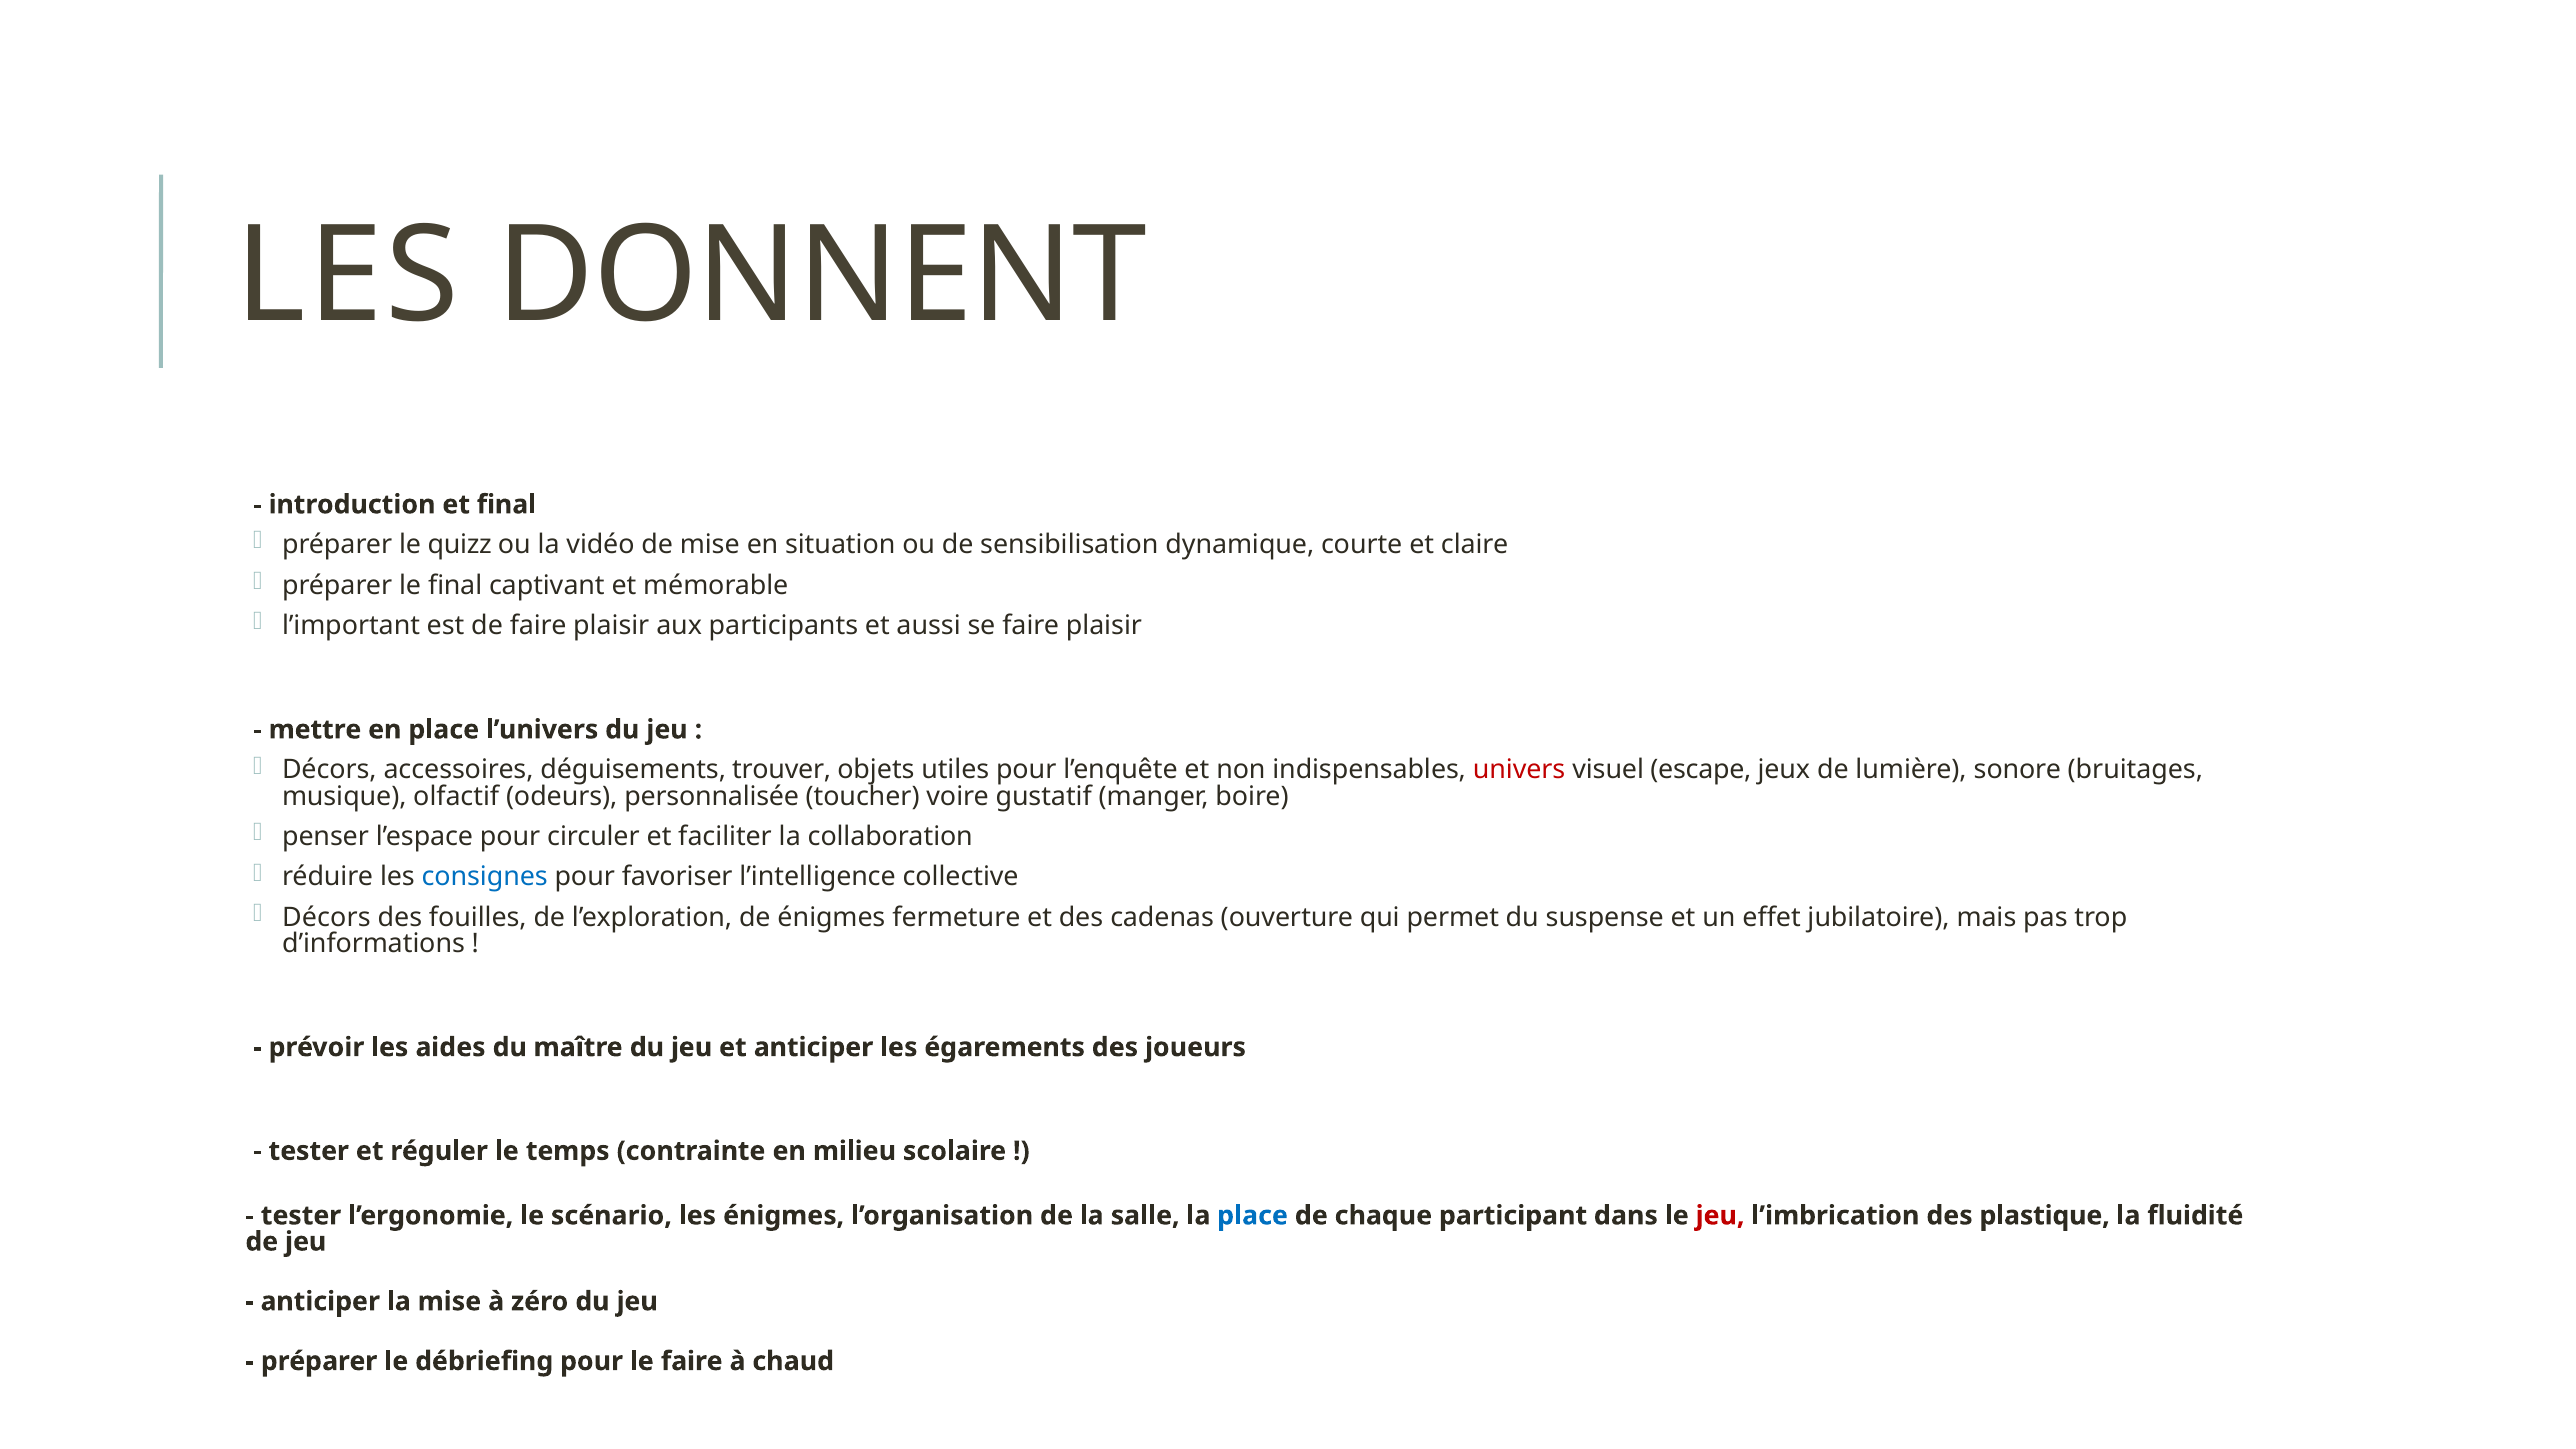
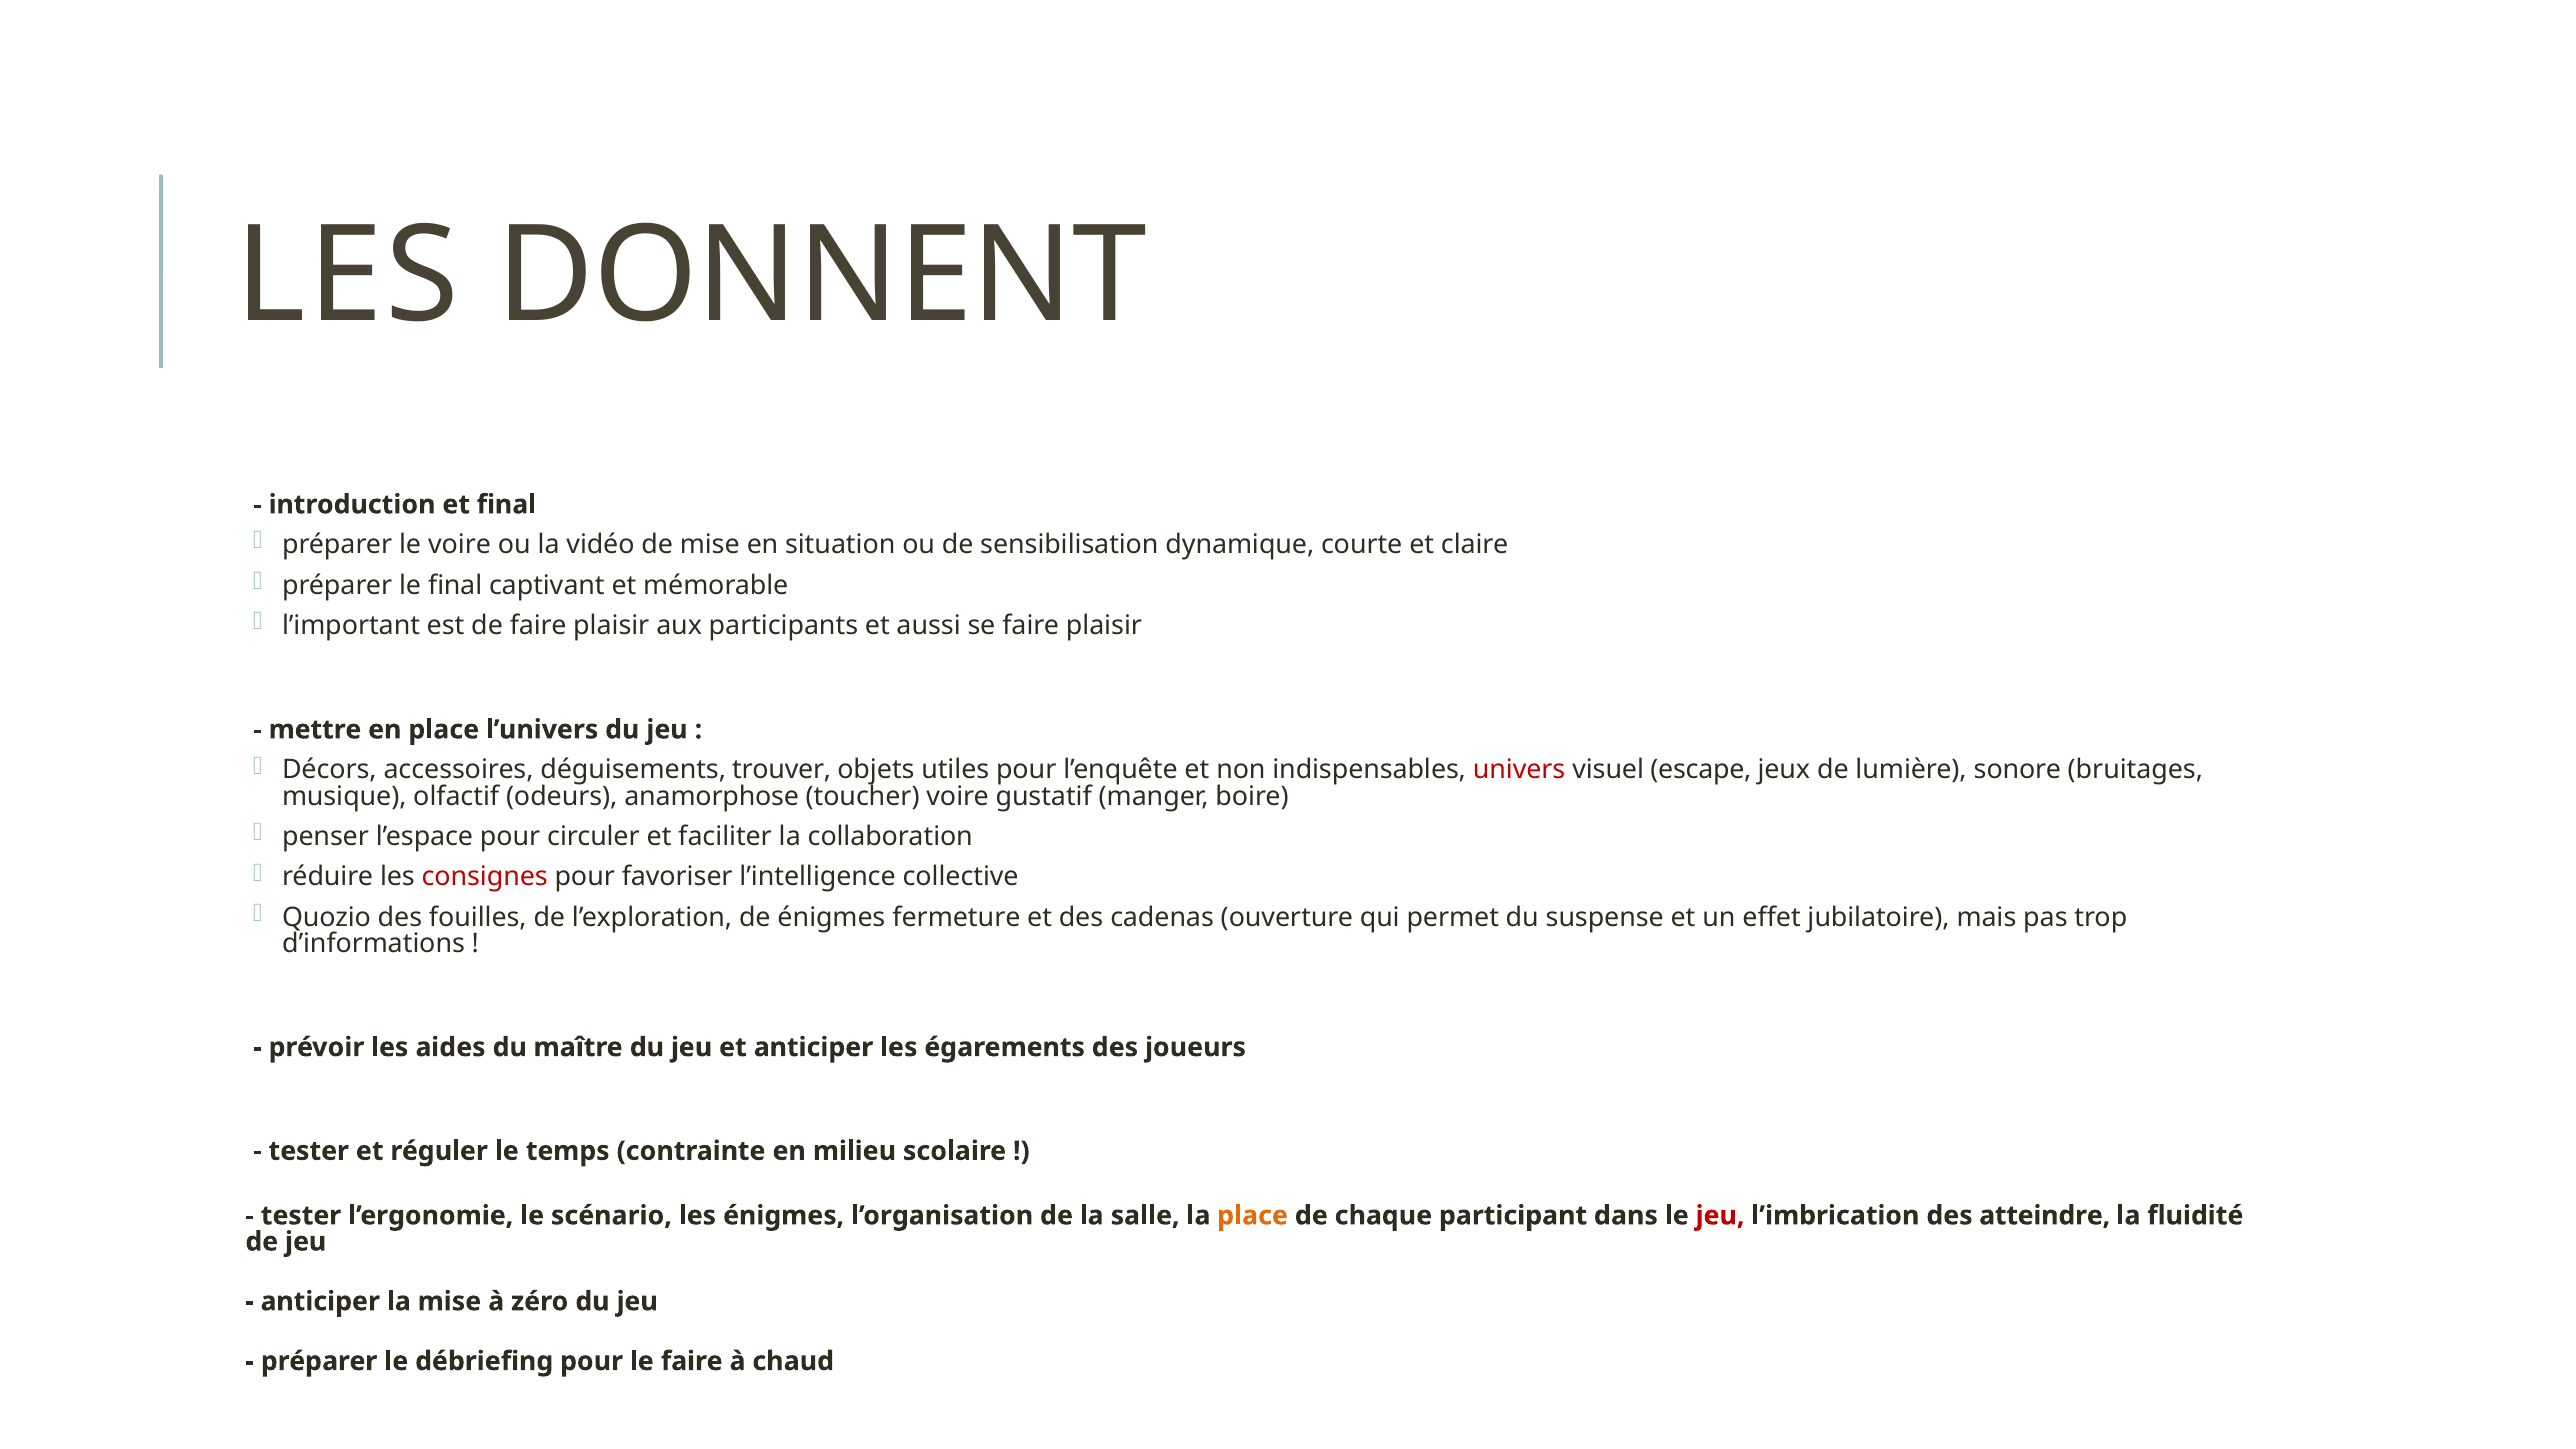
le quizz: quizz -> voire
personnalisée: personnalisée -> anamorphose
consignes colour: blue -> red
Décors at (326, 918): Décors -> Quozio
place at (1253, 1216) colour: blue -> orange
plastique: plastique -> atteindre
